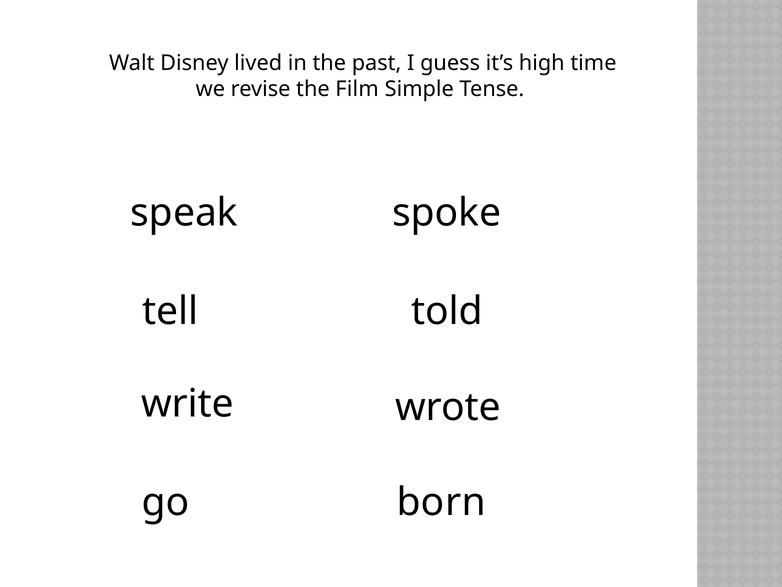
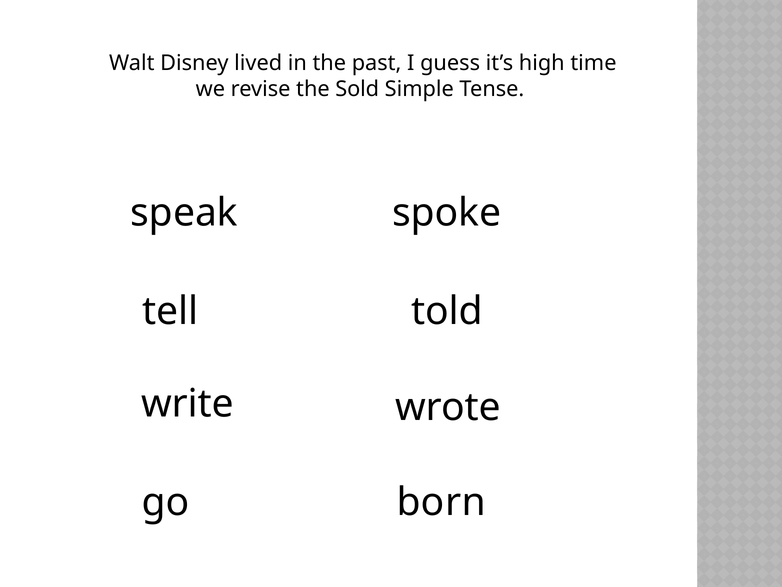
Film: Film -> Sold
